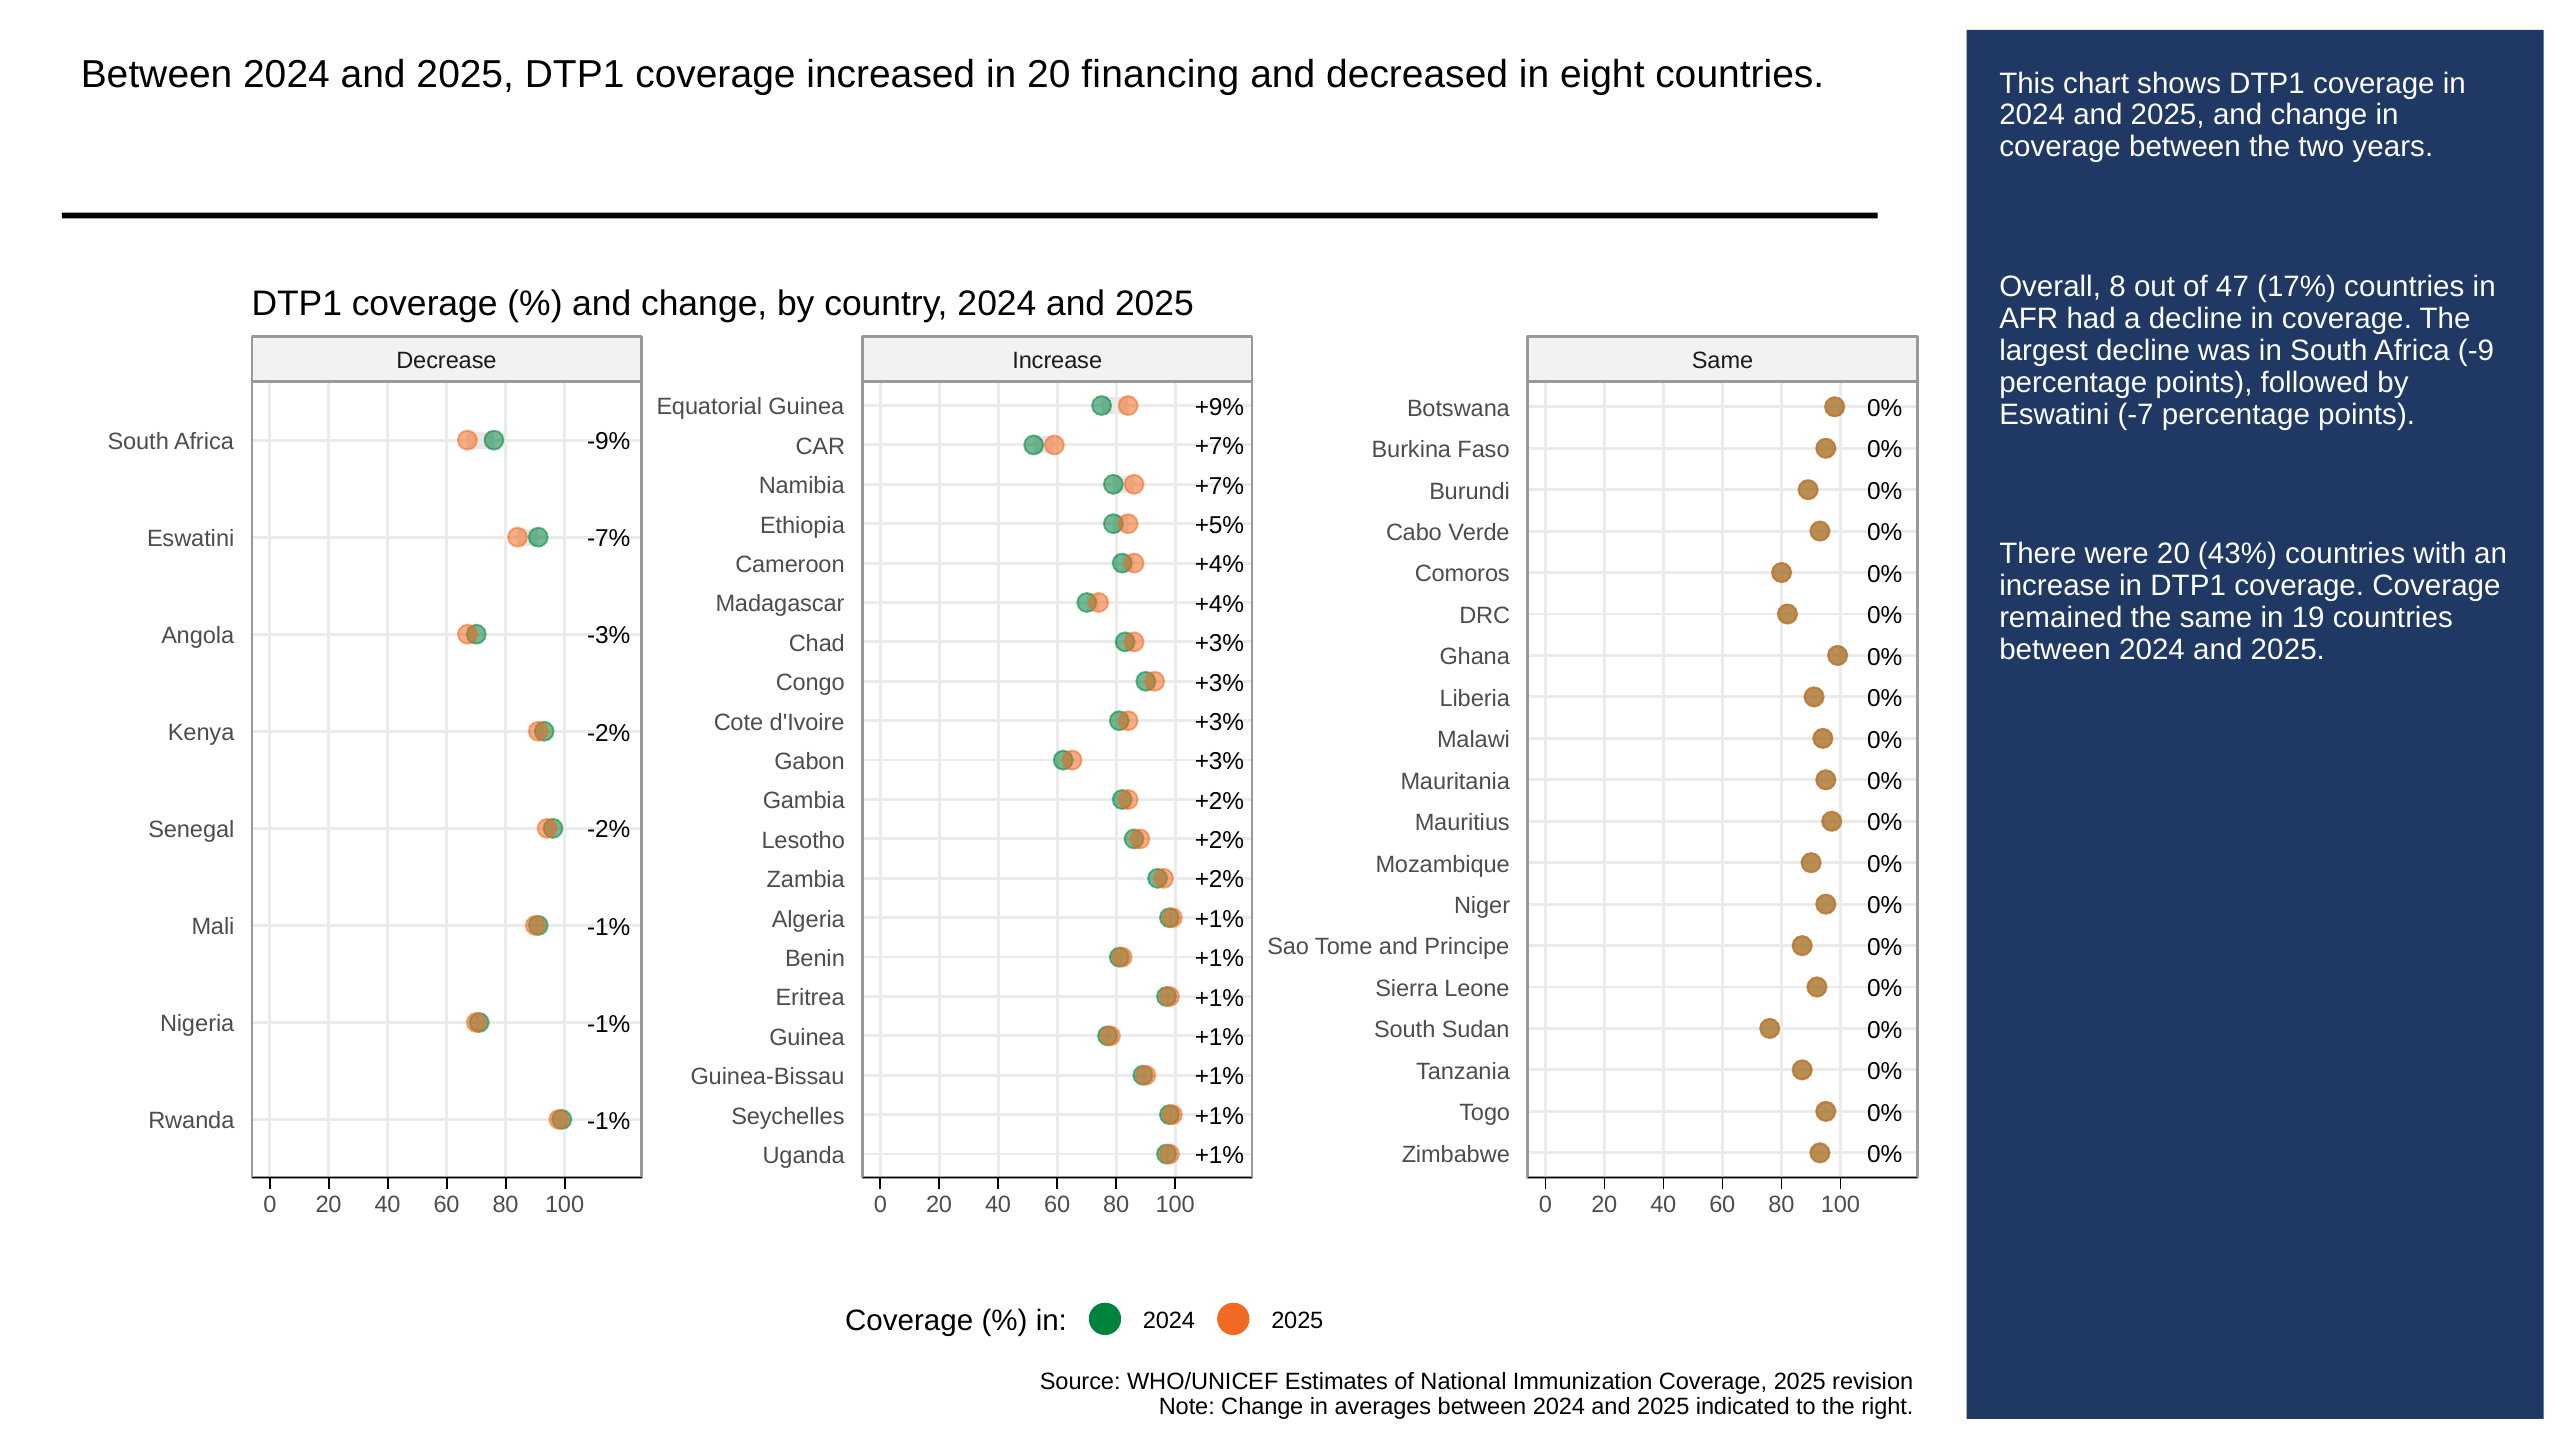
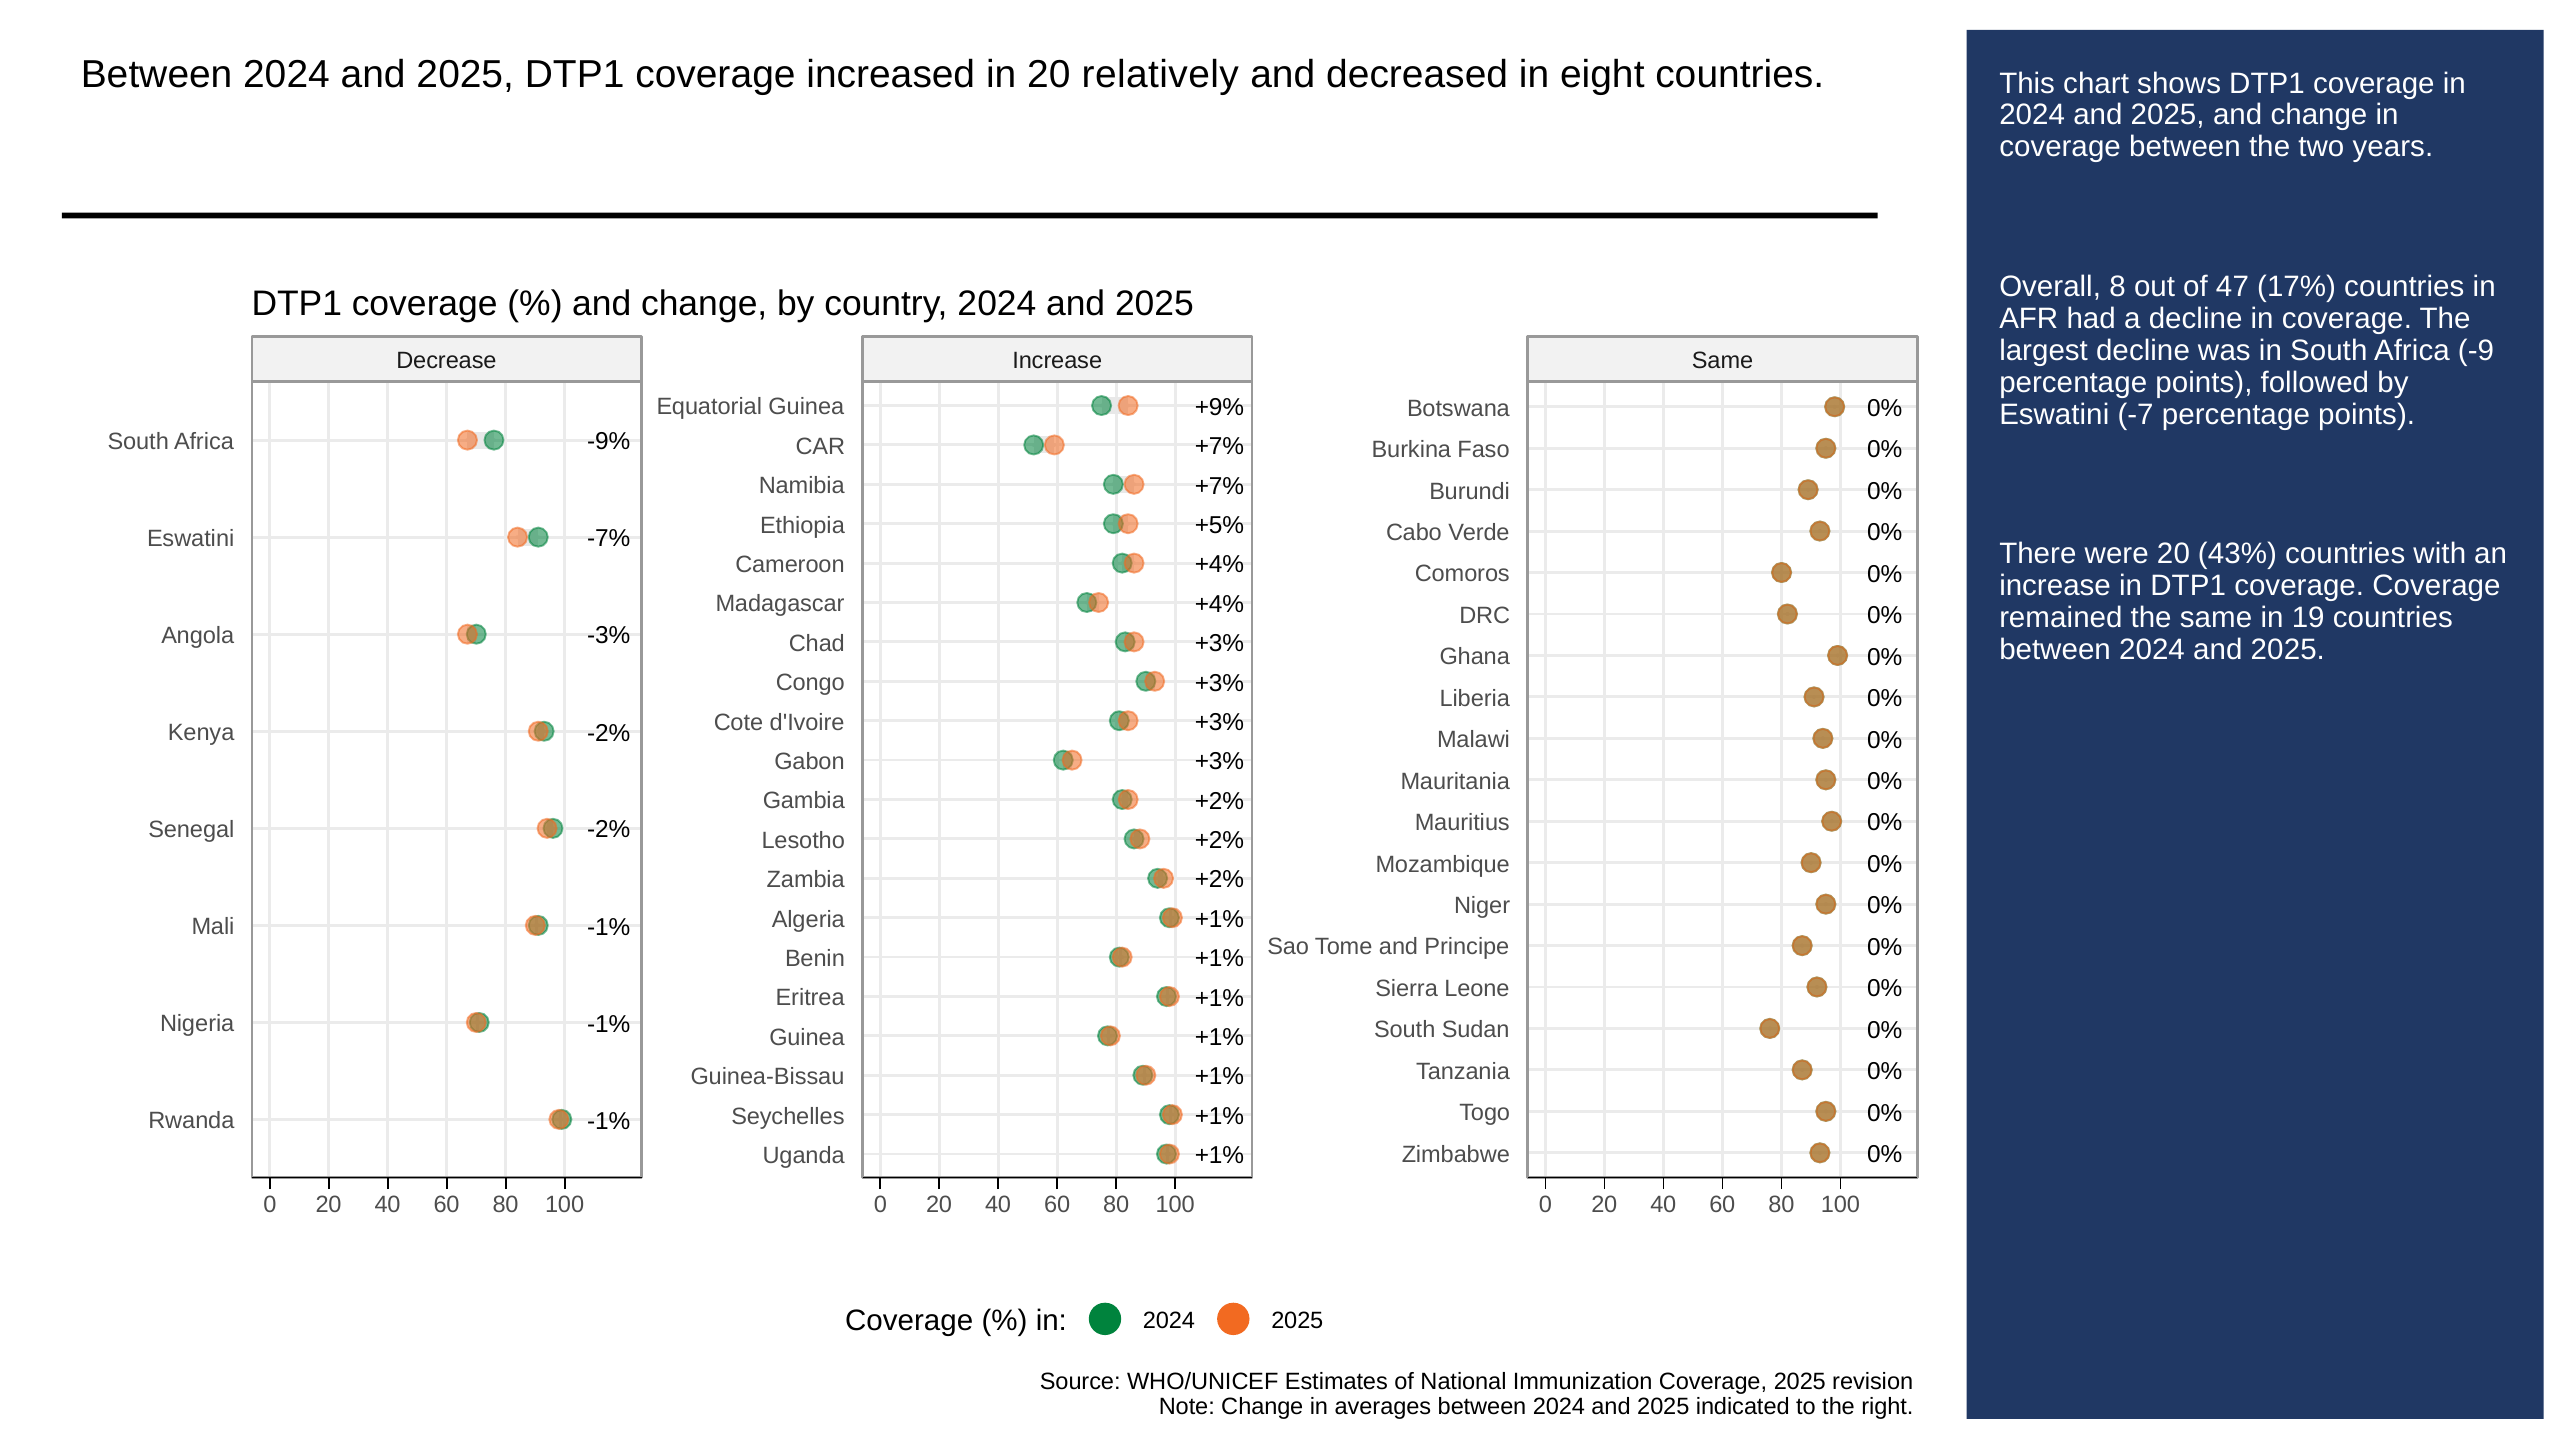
financing: financing -> relatively
